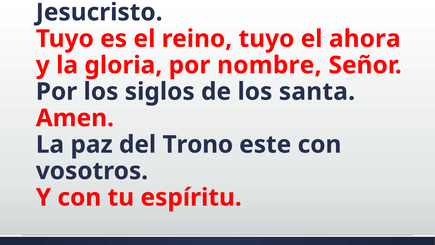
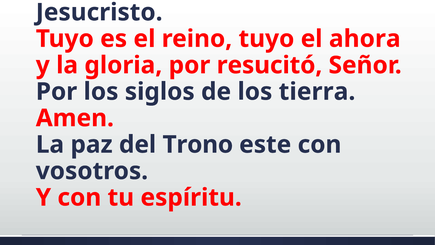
nombre: nombre -> resucitó
santa: santa -> tierra
